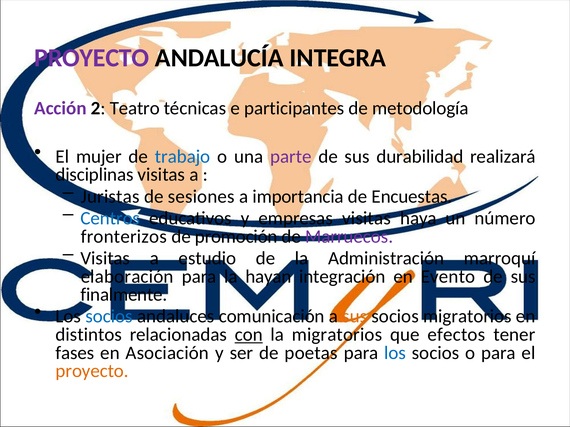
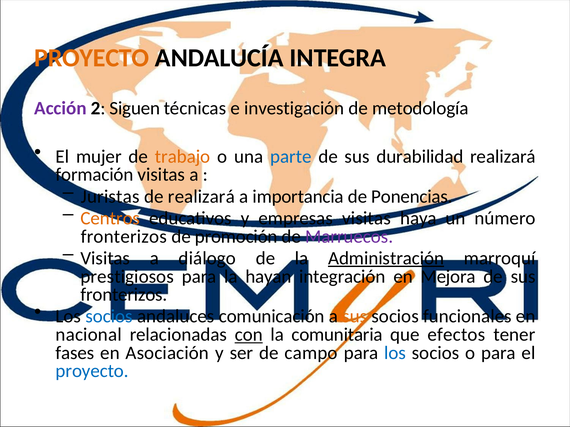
PROYECTO at (92, 58) colour: purple -> orange
Teatro: Teatro -> Siguen
participantes: participantes -> investigación
trabajo colour: blue -> orange
parte colour: purple -> blue
disciplinas: disciplinas -> formación
de sesiones: sesiones -> realizará
Encuestas: Encuestas -> Ponencias
Centros colour: blue -> orange
estudio: estudio -> diálogo
Administración underline: none -> present
elaboración: elaboración -> prestigiosos
Evento: Evento -> Mejora
finalmente at (124, 295): finalmente -> fronterizos
socios migratorios: migratorios -> funcionales
distintos: distintos -> nacional
la migratorios: migratorios -> comunitaria
poetas: poetas -> campo
proyecto at (92, 371) colour: orange -> blue
